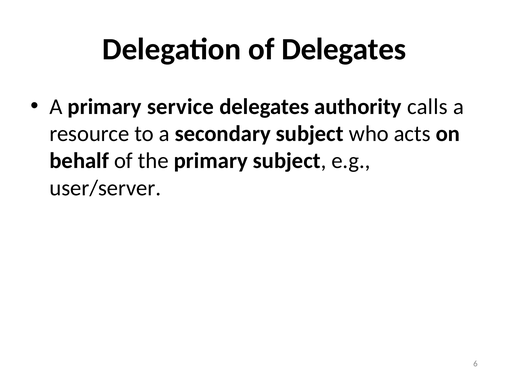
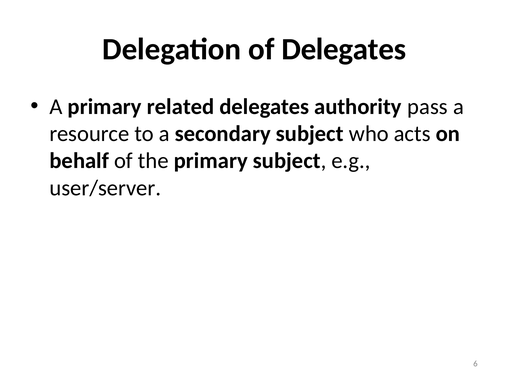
service: service -> related
calls: calls -> pass
